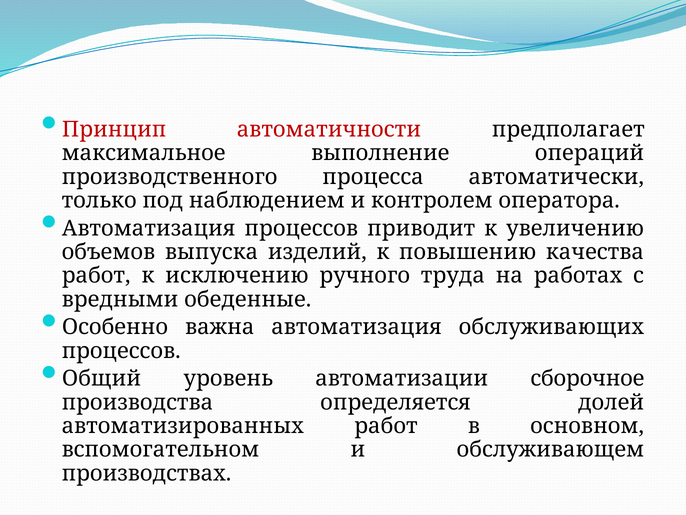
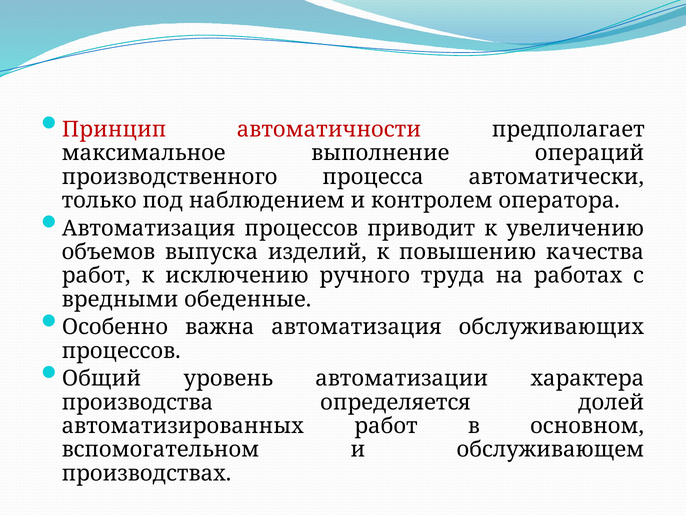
сборочное: сборочное -> характера
